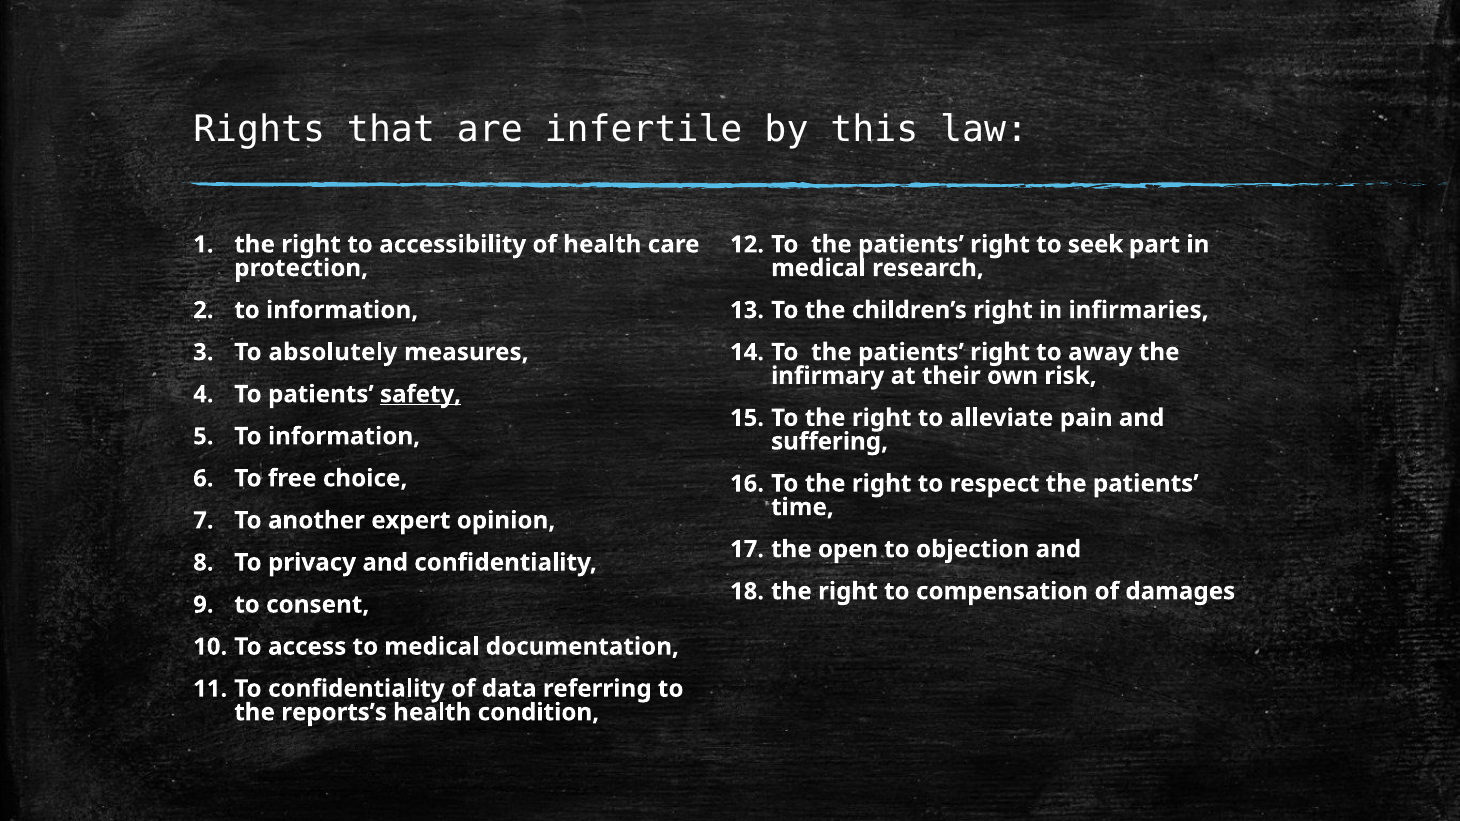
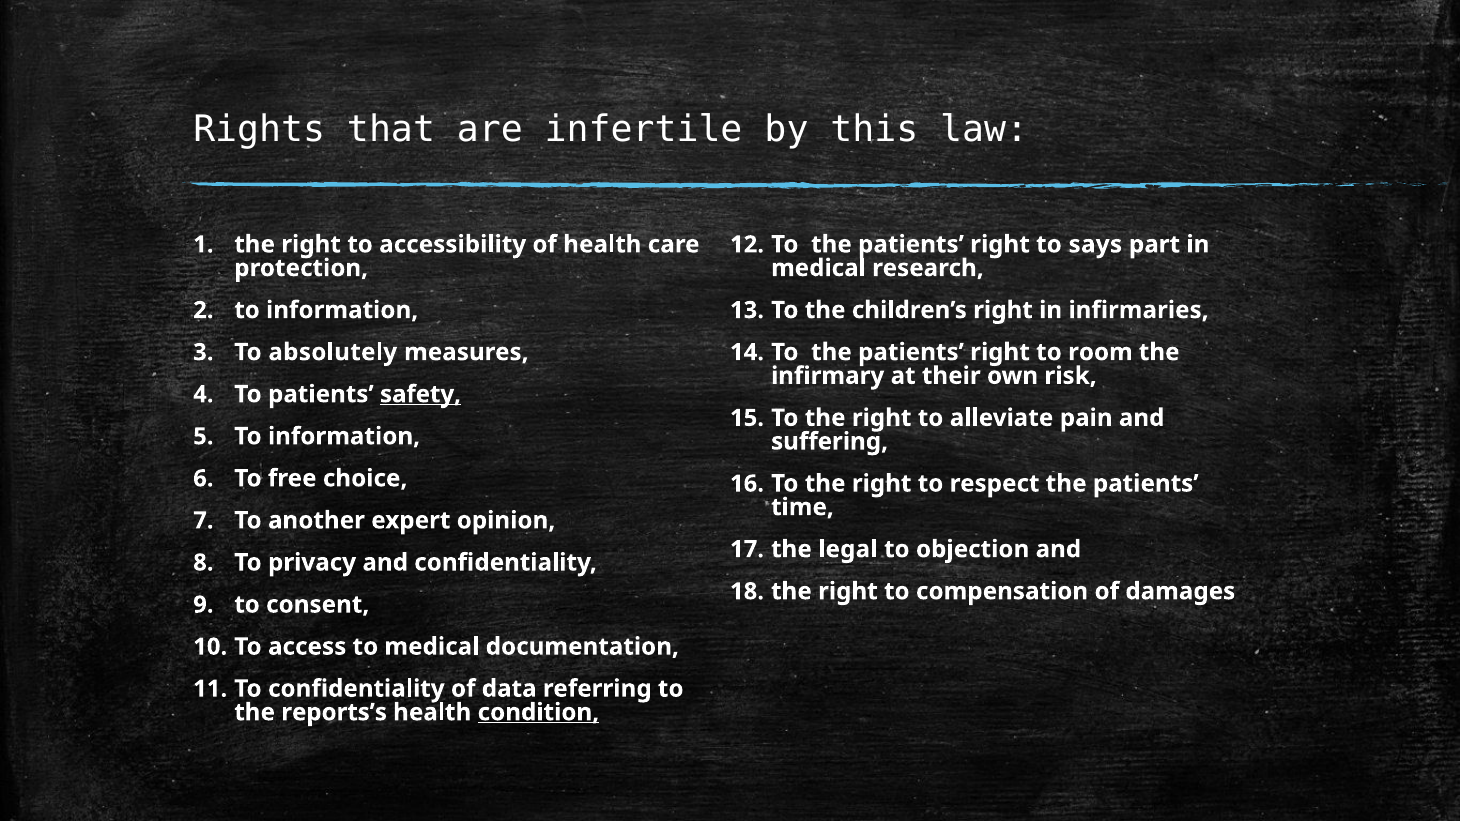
seek: seek -> says
away: away -> room
open: open -> legal
condition underline: none -> present
